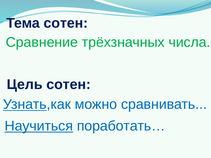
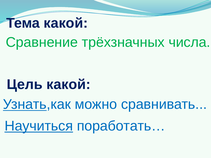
Тема сотен: сотен -> какой
Цель сотен: сотен -> какой
